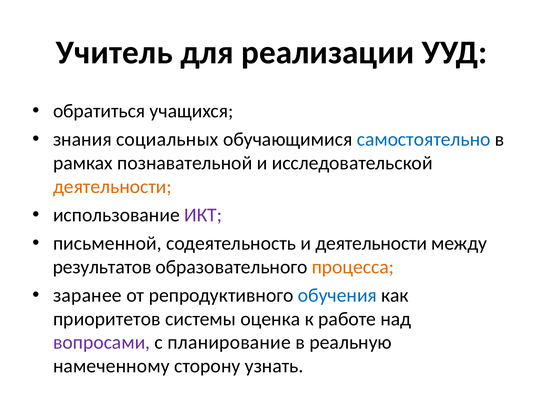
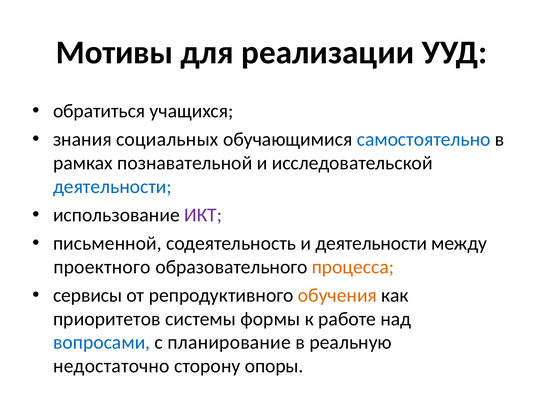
Учитель: Учитель -> Мотивы
деятельности at (112, 187) colour: orange -> blue
результатов: результатов -> проектного
заранее: заранее -> сервисы
обучения colour: blue -> orange
оценка: оценка -> формы
вопросами colour: purple -> blue
намеченному: намеченному -> недостаточно
узнать: узнать -> опоры
